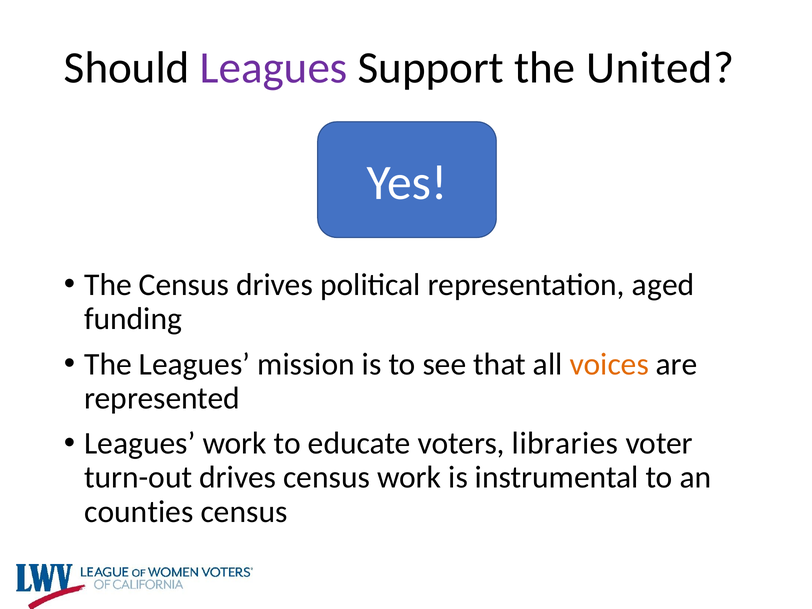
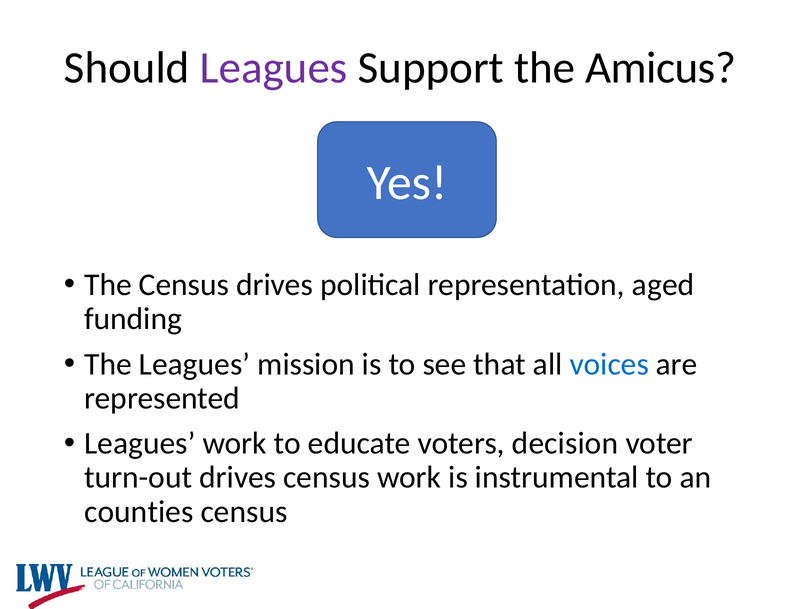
United: United -> Amicus
voices colour: orange -> blue
libraries: libraries -> decision
